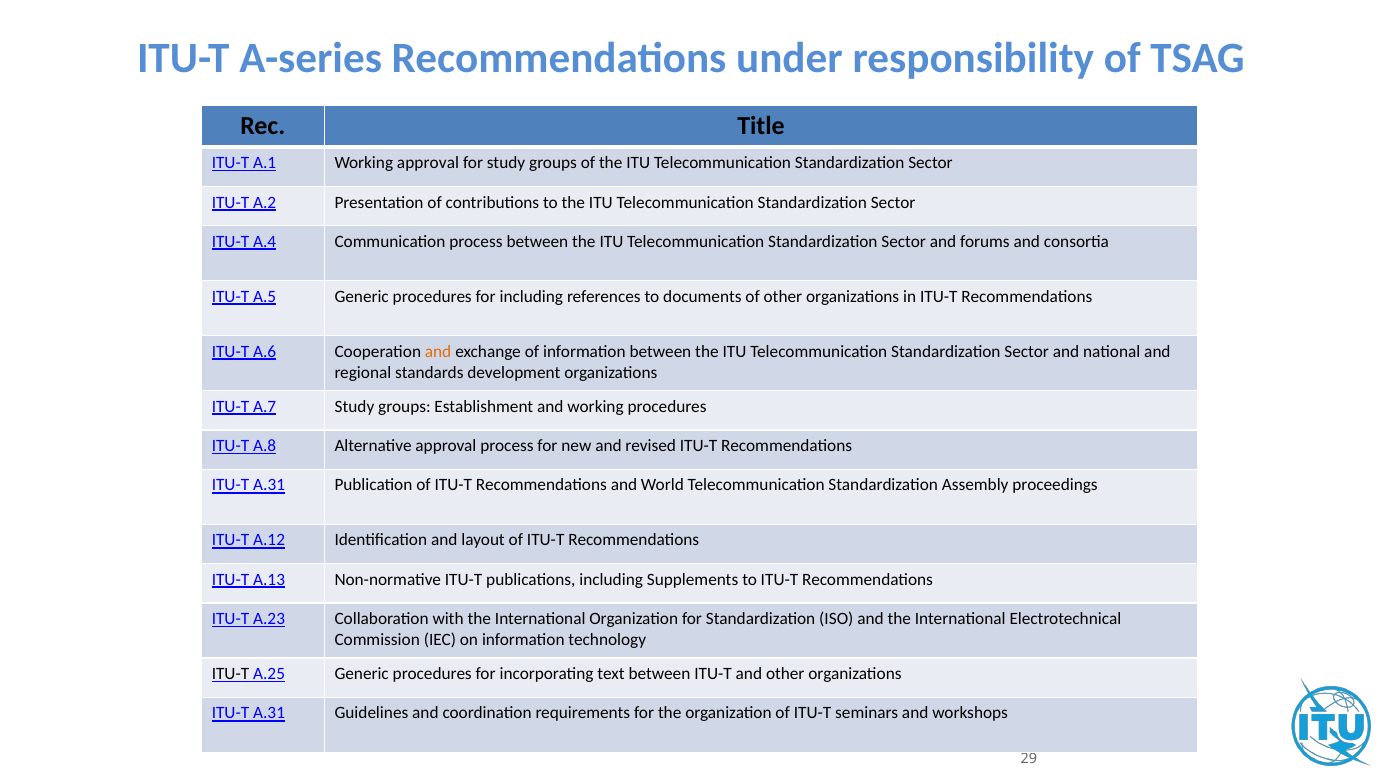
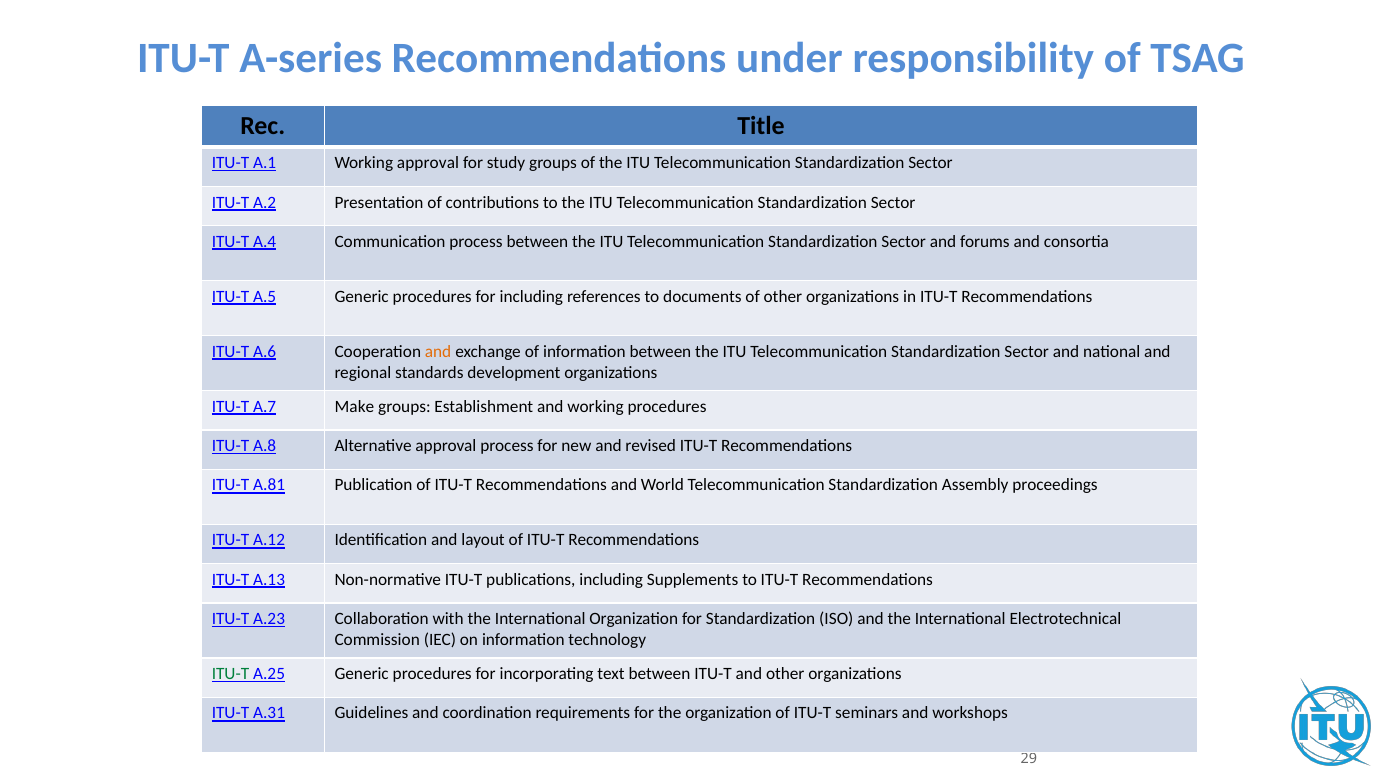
A.7 Study: Study -> Make
A.31 at (269, 485): A.31 -> A.81
ITU-T at (230, 674) colour: black -> green
